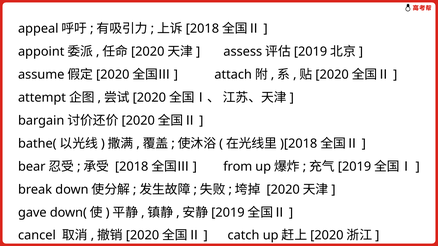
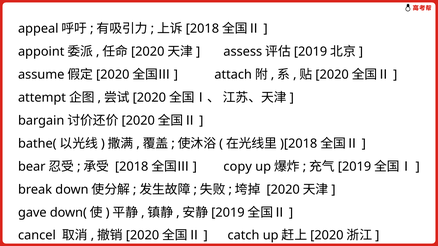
from: from -> copy
